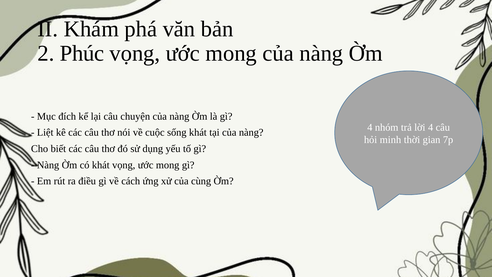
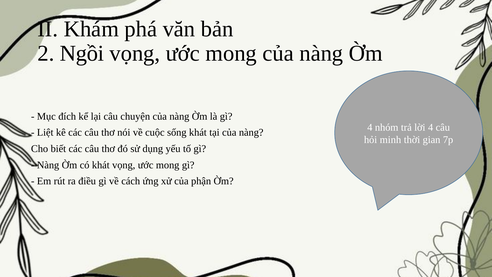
Phúc: Phúc -> Ngồi
cùng: cùng -> phận
